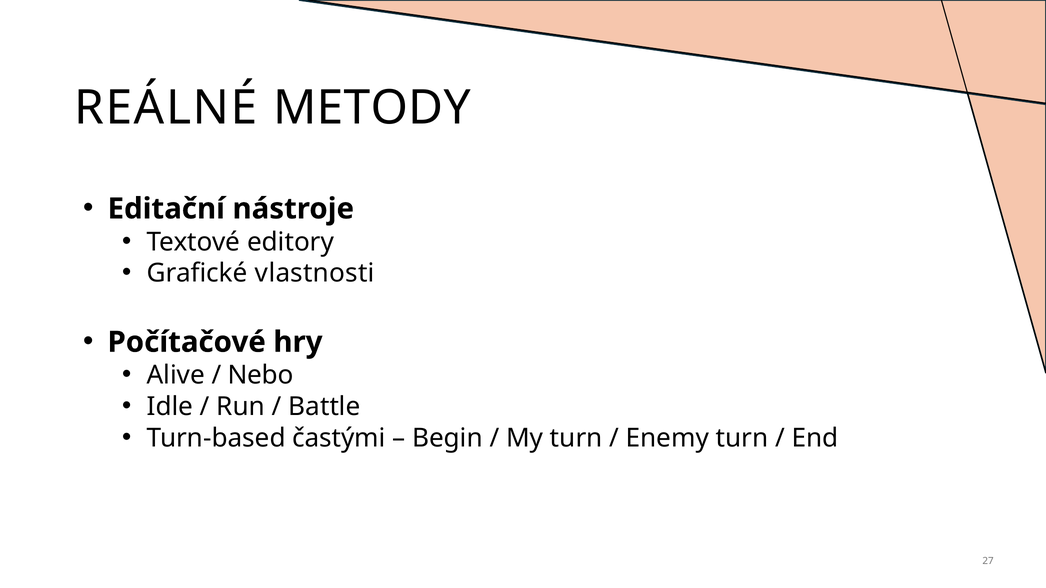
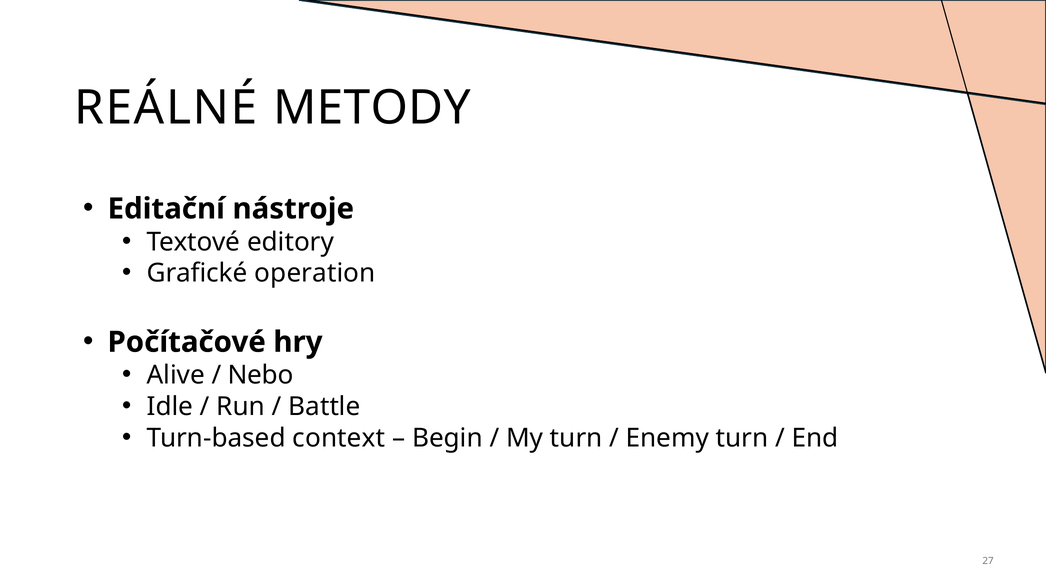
vlastnosti: vlastnosti -> operation
častými: častými -> context
